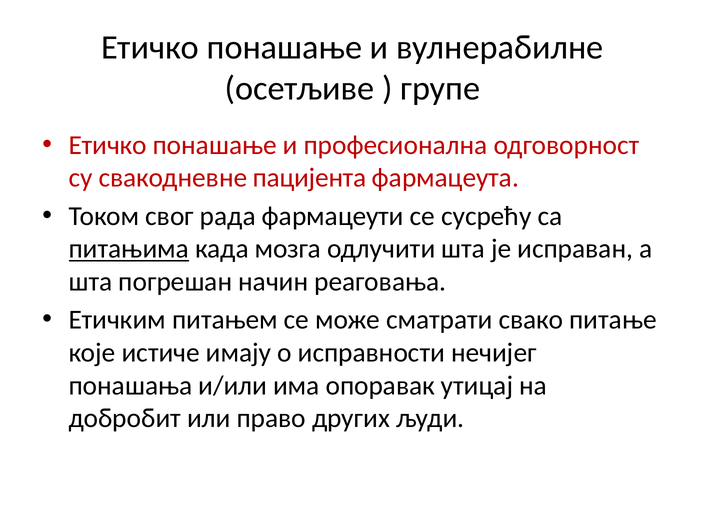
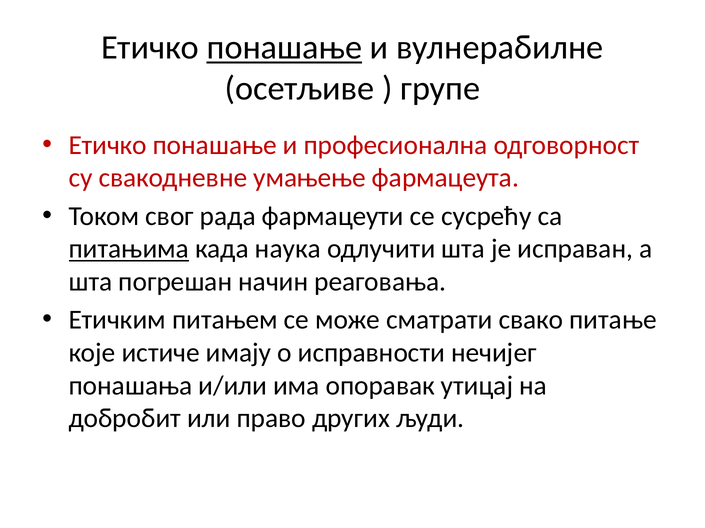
понашање at (284, 48) underline: none -> present
пацијента: пацијента -> умањење
мозга: мозга -> наука
